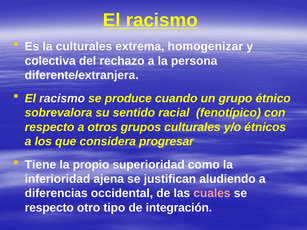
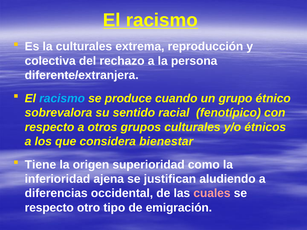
homogenizar: homogenizar -> reproducción
racismo at (62, 99) colour: white -> light blue
progresar: progresar -> bienestar
propio: propio -> origen
integración: integración -> emigración
